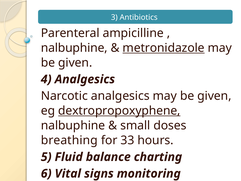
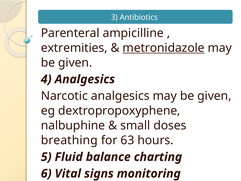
nalbuphine at (74, 48): nalbuphine -> extremities
dextropropoxyphene underline: present -> none
33: 33 -> 63
